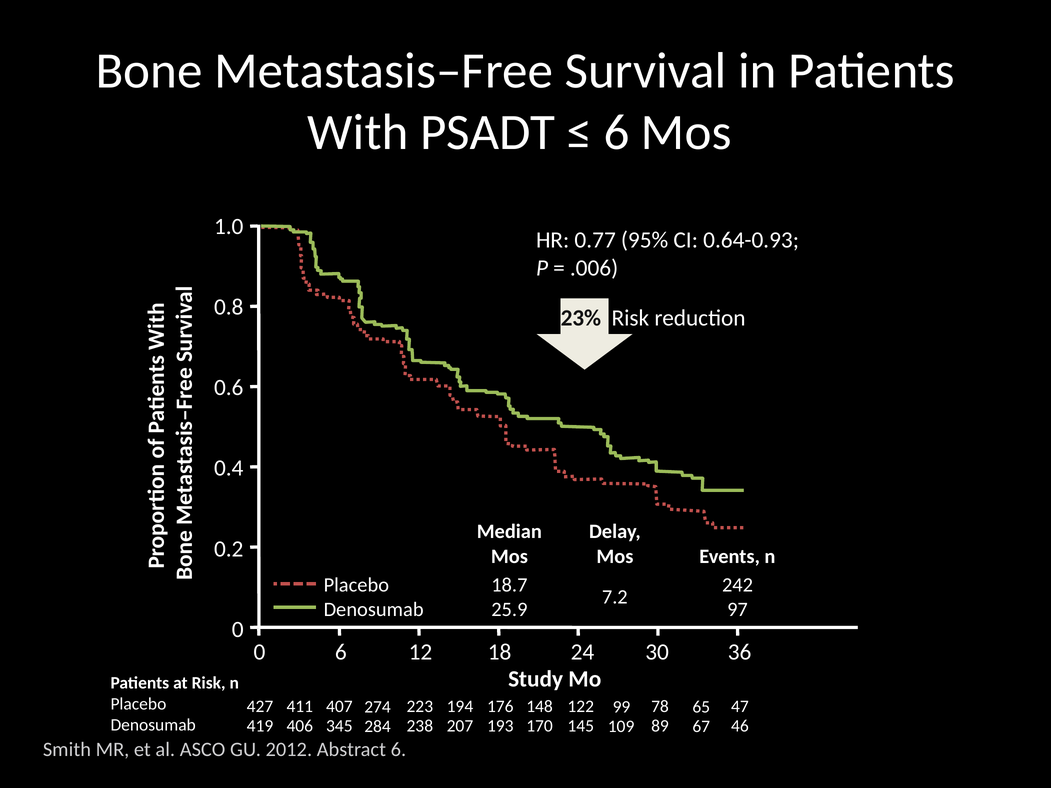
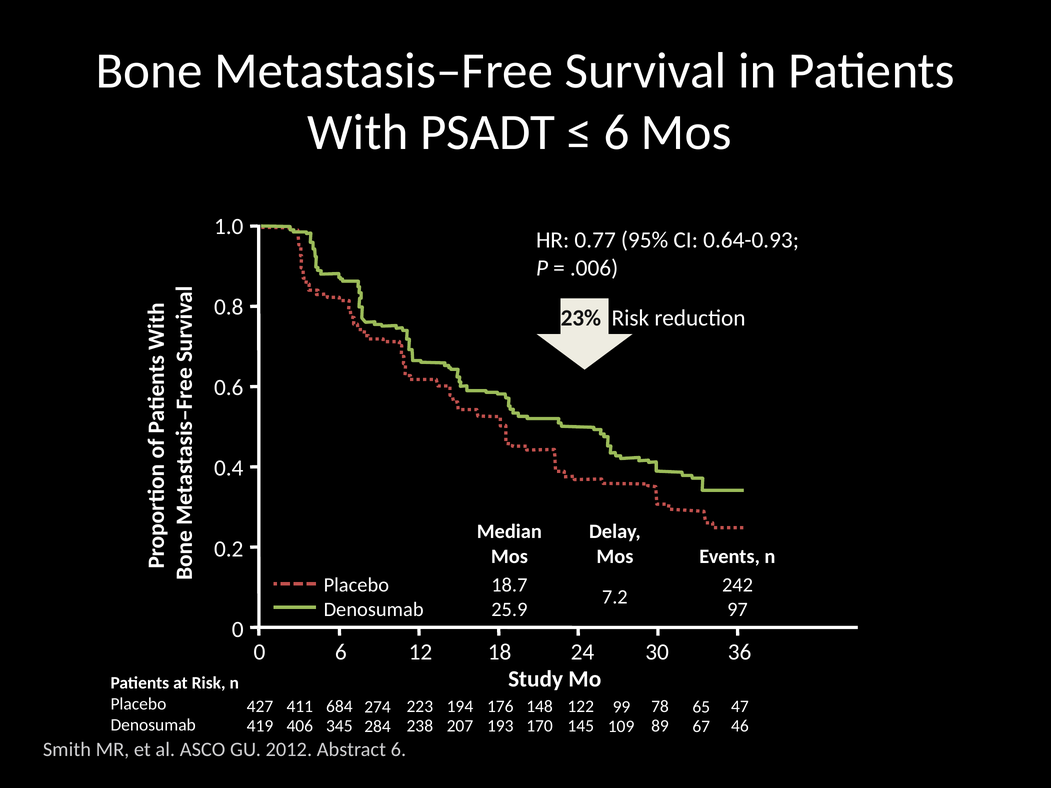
407: 407 -> 684
